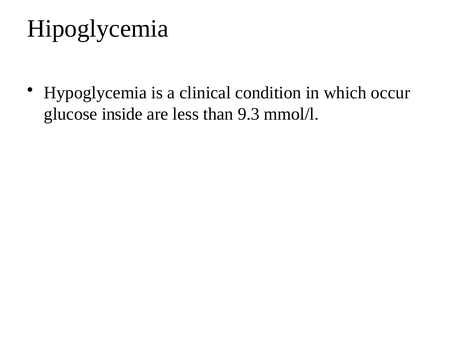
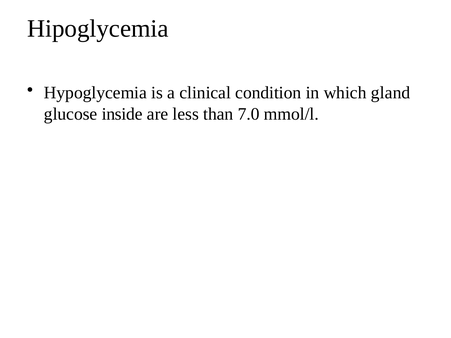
occur: occur -> gland
9.3: 9.3 -> 7.0
